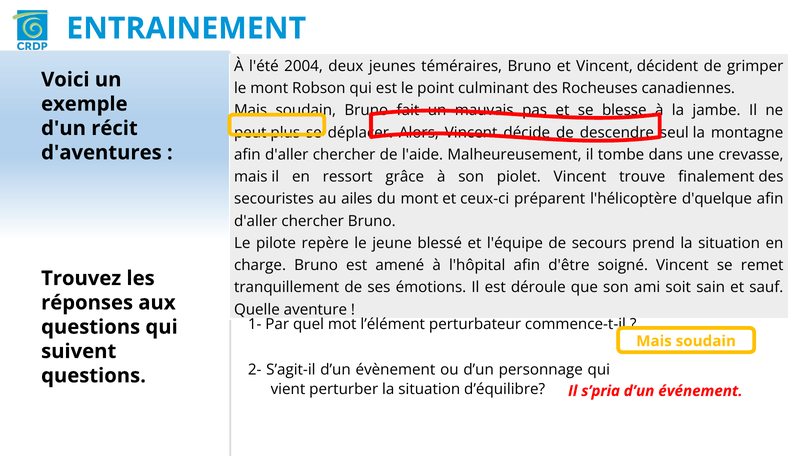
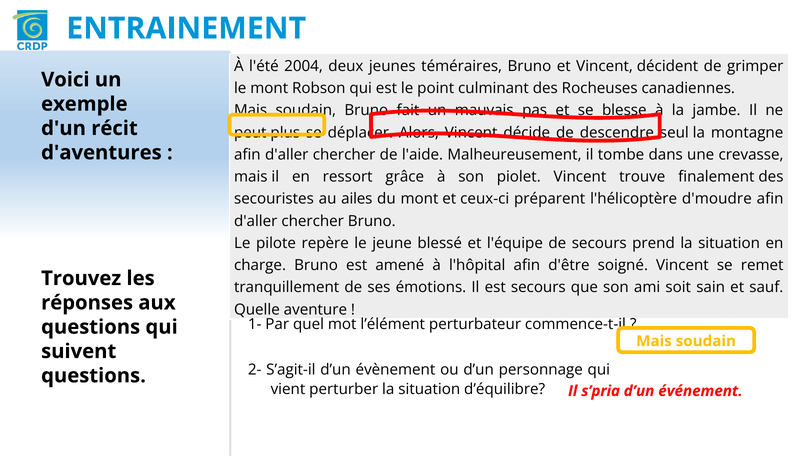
d'quelque: d'quelque -> d'moudre
est déroule: déroule -> secours
